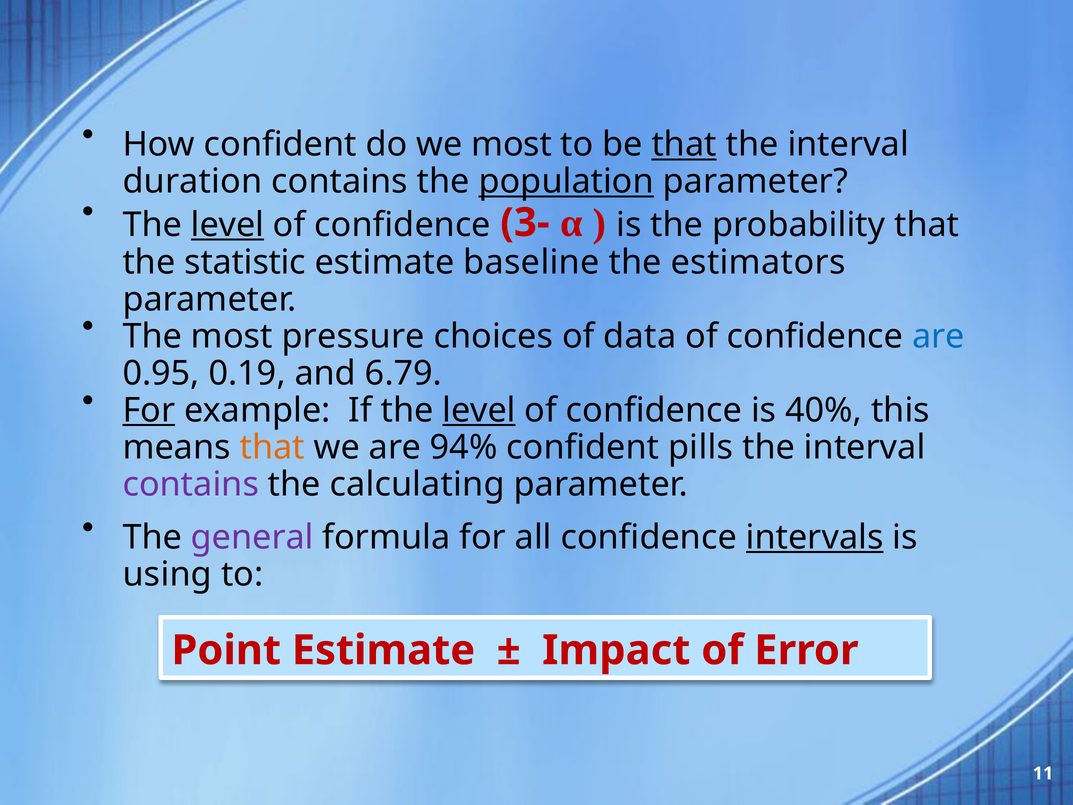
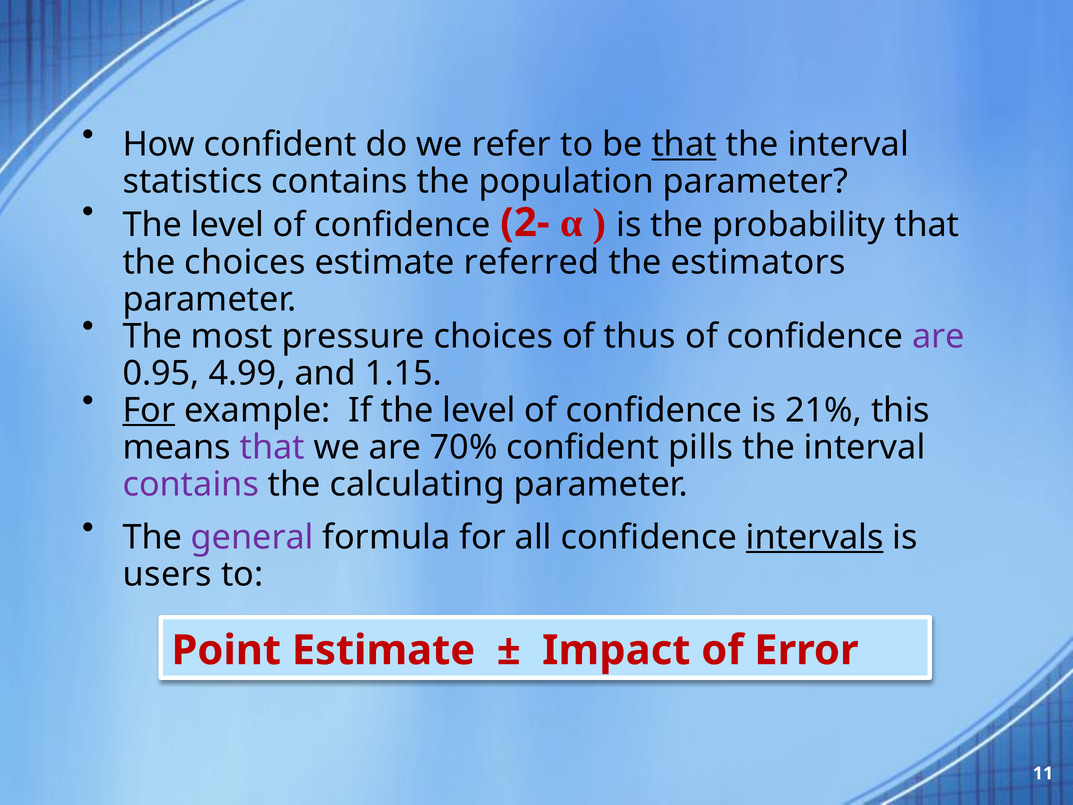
we most: most -> refer
duration: duration -> statistics
population underline: present -> none
level at (228, 225) underline: present -> none
3-: 3- -> 2-
the statistic: statistic -> choices
baseline: baseline -> referred
data: data -> thus
are at (938, 336) colour: blue -> purple
0.19: 0.19 -> 4.99
6.79: 6.79 -> 1.15
level at (479, 410) underline: present -> none
40%: 40% -> 21%
that at (272, 447) colour: orange -> purple
94%: 94% -> 70%
using: using -> users
